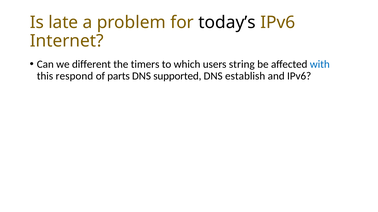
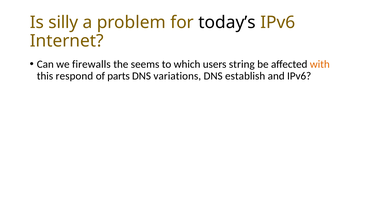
late: late -> silly
different: different -> firewalls
timers: timers -> seems
with colour: blue -> orange
supported: supported -> variations
